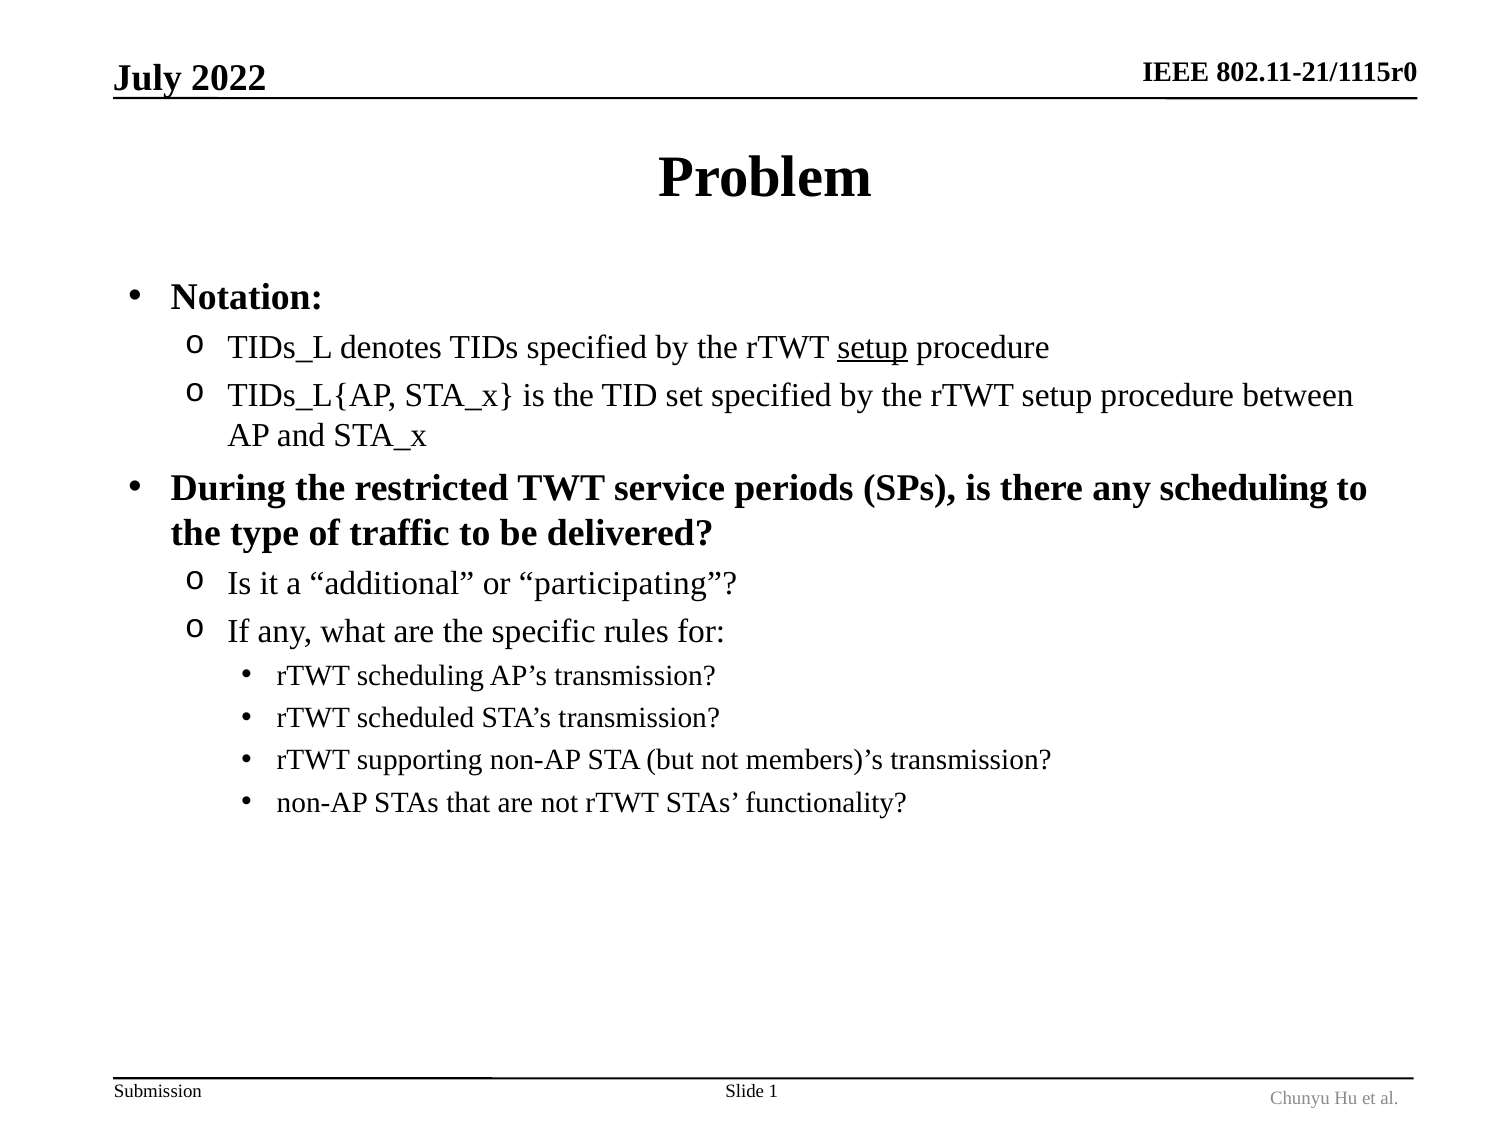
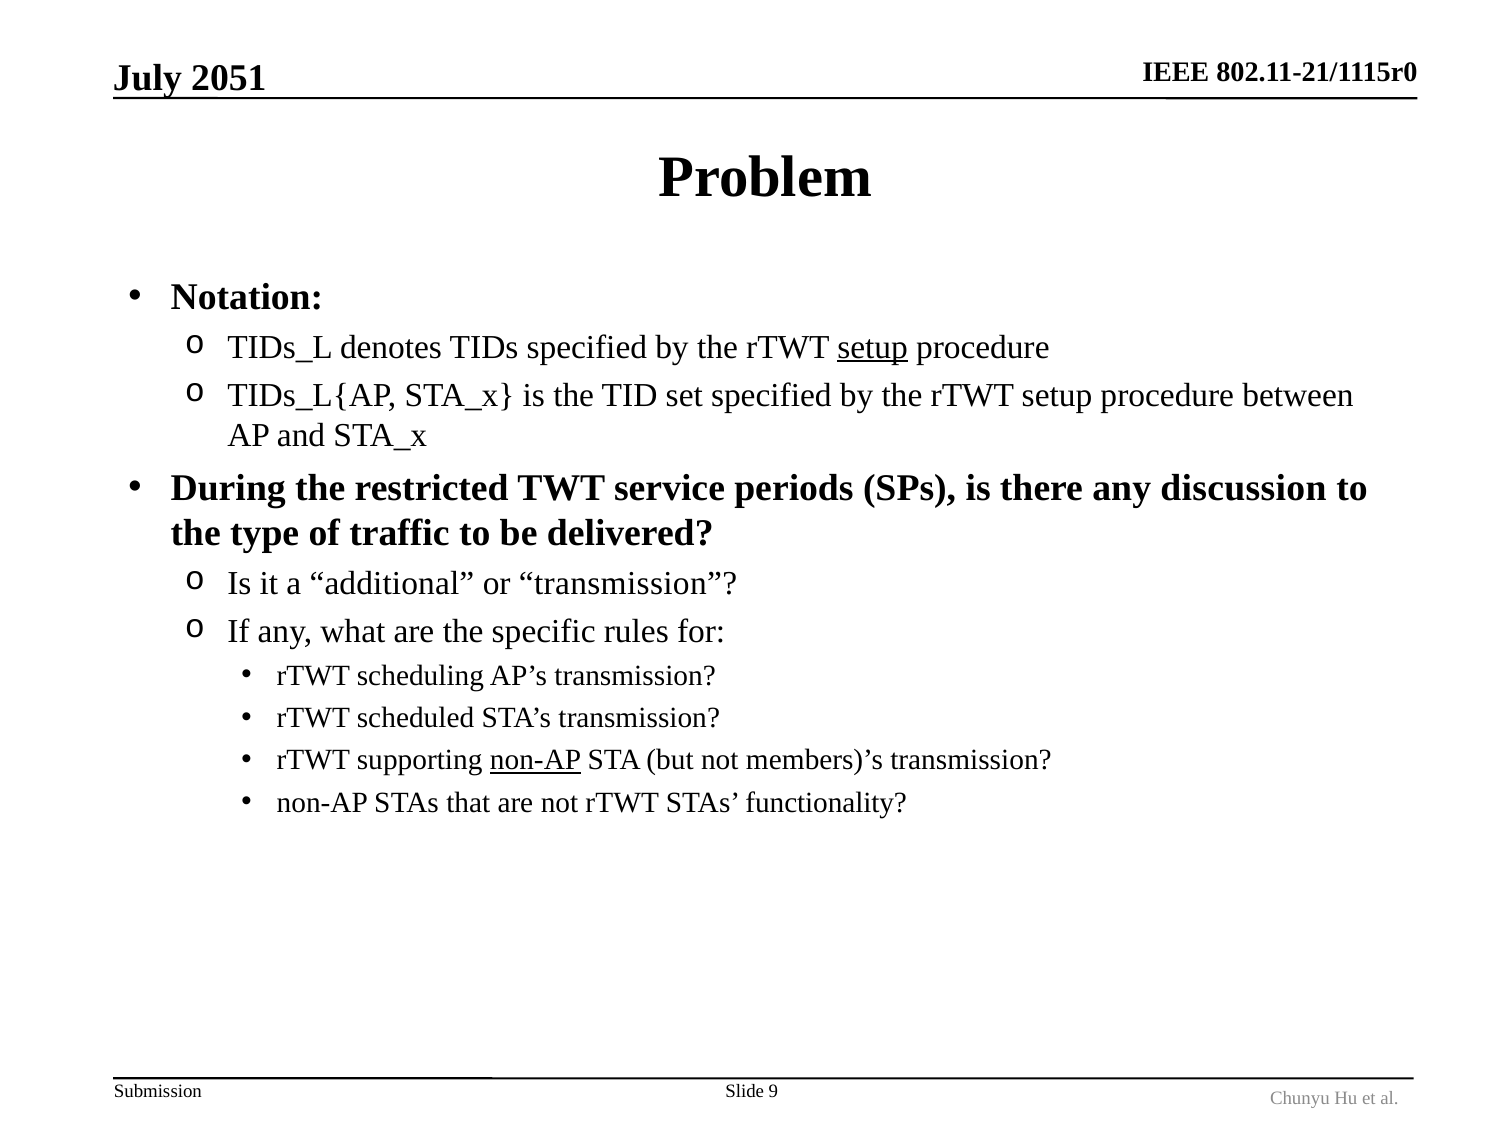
2022: 2022 -> 2051
any scheduling: scheduling -> discussion
or participating: participating -> transmission
non-AP at (536, 760) underline: none -> present
1: 1 -> 9
